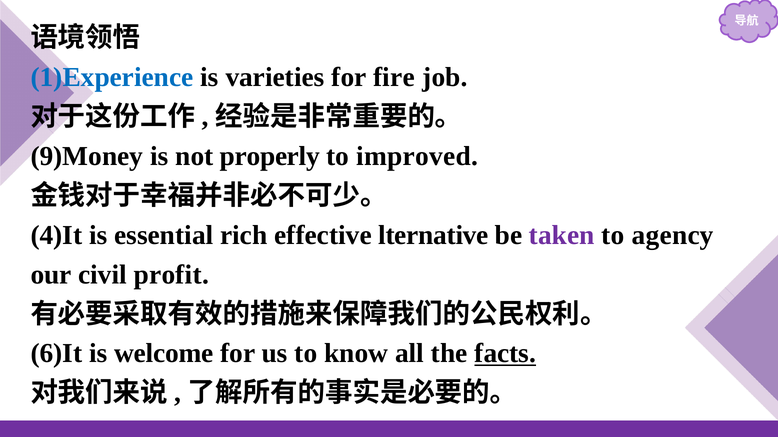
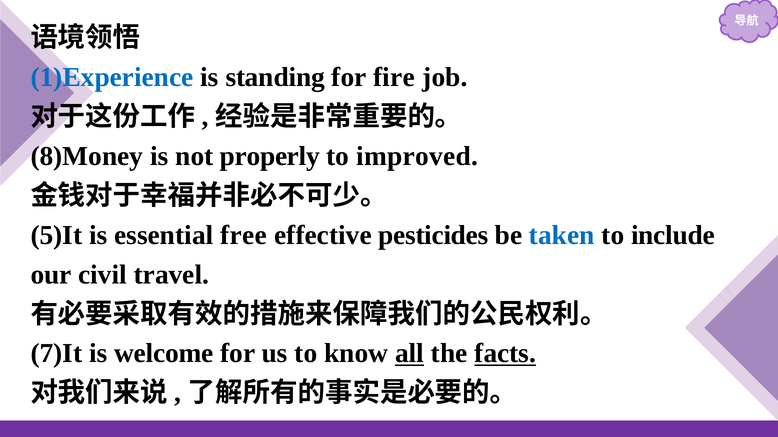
varieties: varieties -> standing
9)Money: 9)Money -> 8)Money
4)It: 4)It -> 5)It
rich: rich -> free
lternative: lternative -> pesticides
taken colour: purple -> blue
agency: agency -> include
profit: profit -> travel
6)It: 6)It -> 7)It
all underline: none -> present
